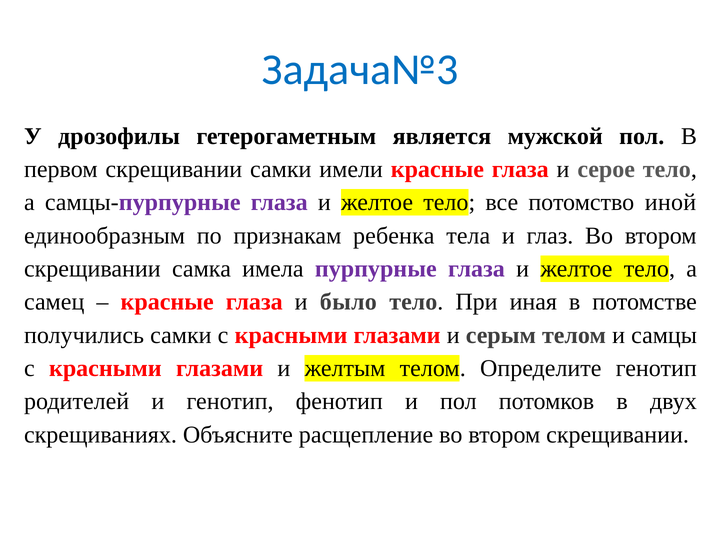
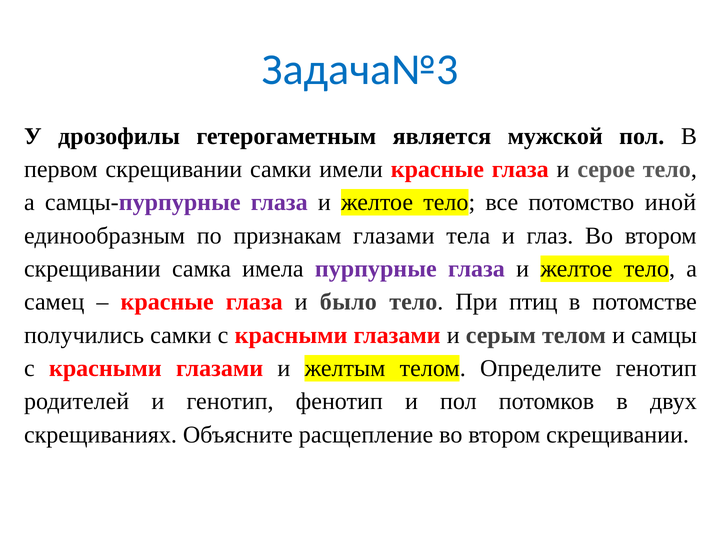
признакам ребенка: ребенка -> глазами
иная: иная -> птиц
